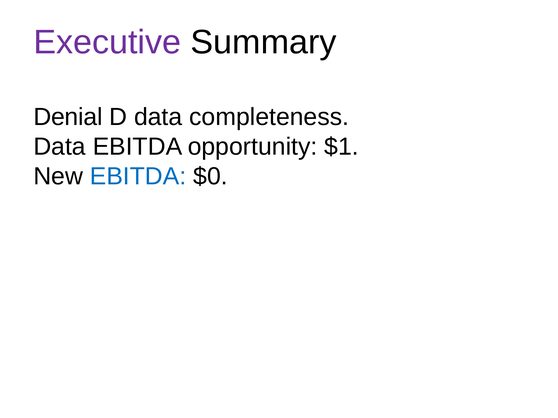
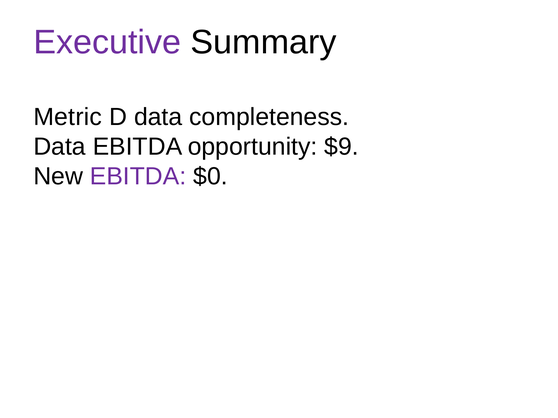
Denial: Denial -> Metric
$1: $1 -> $9
EBITDA at (138, 177) colour: blue -> purple
